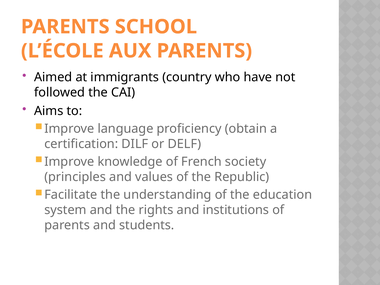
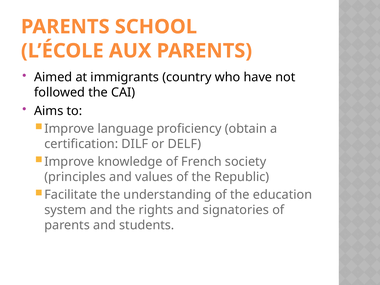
institutions: institutions -> signatories
